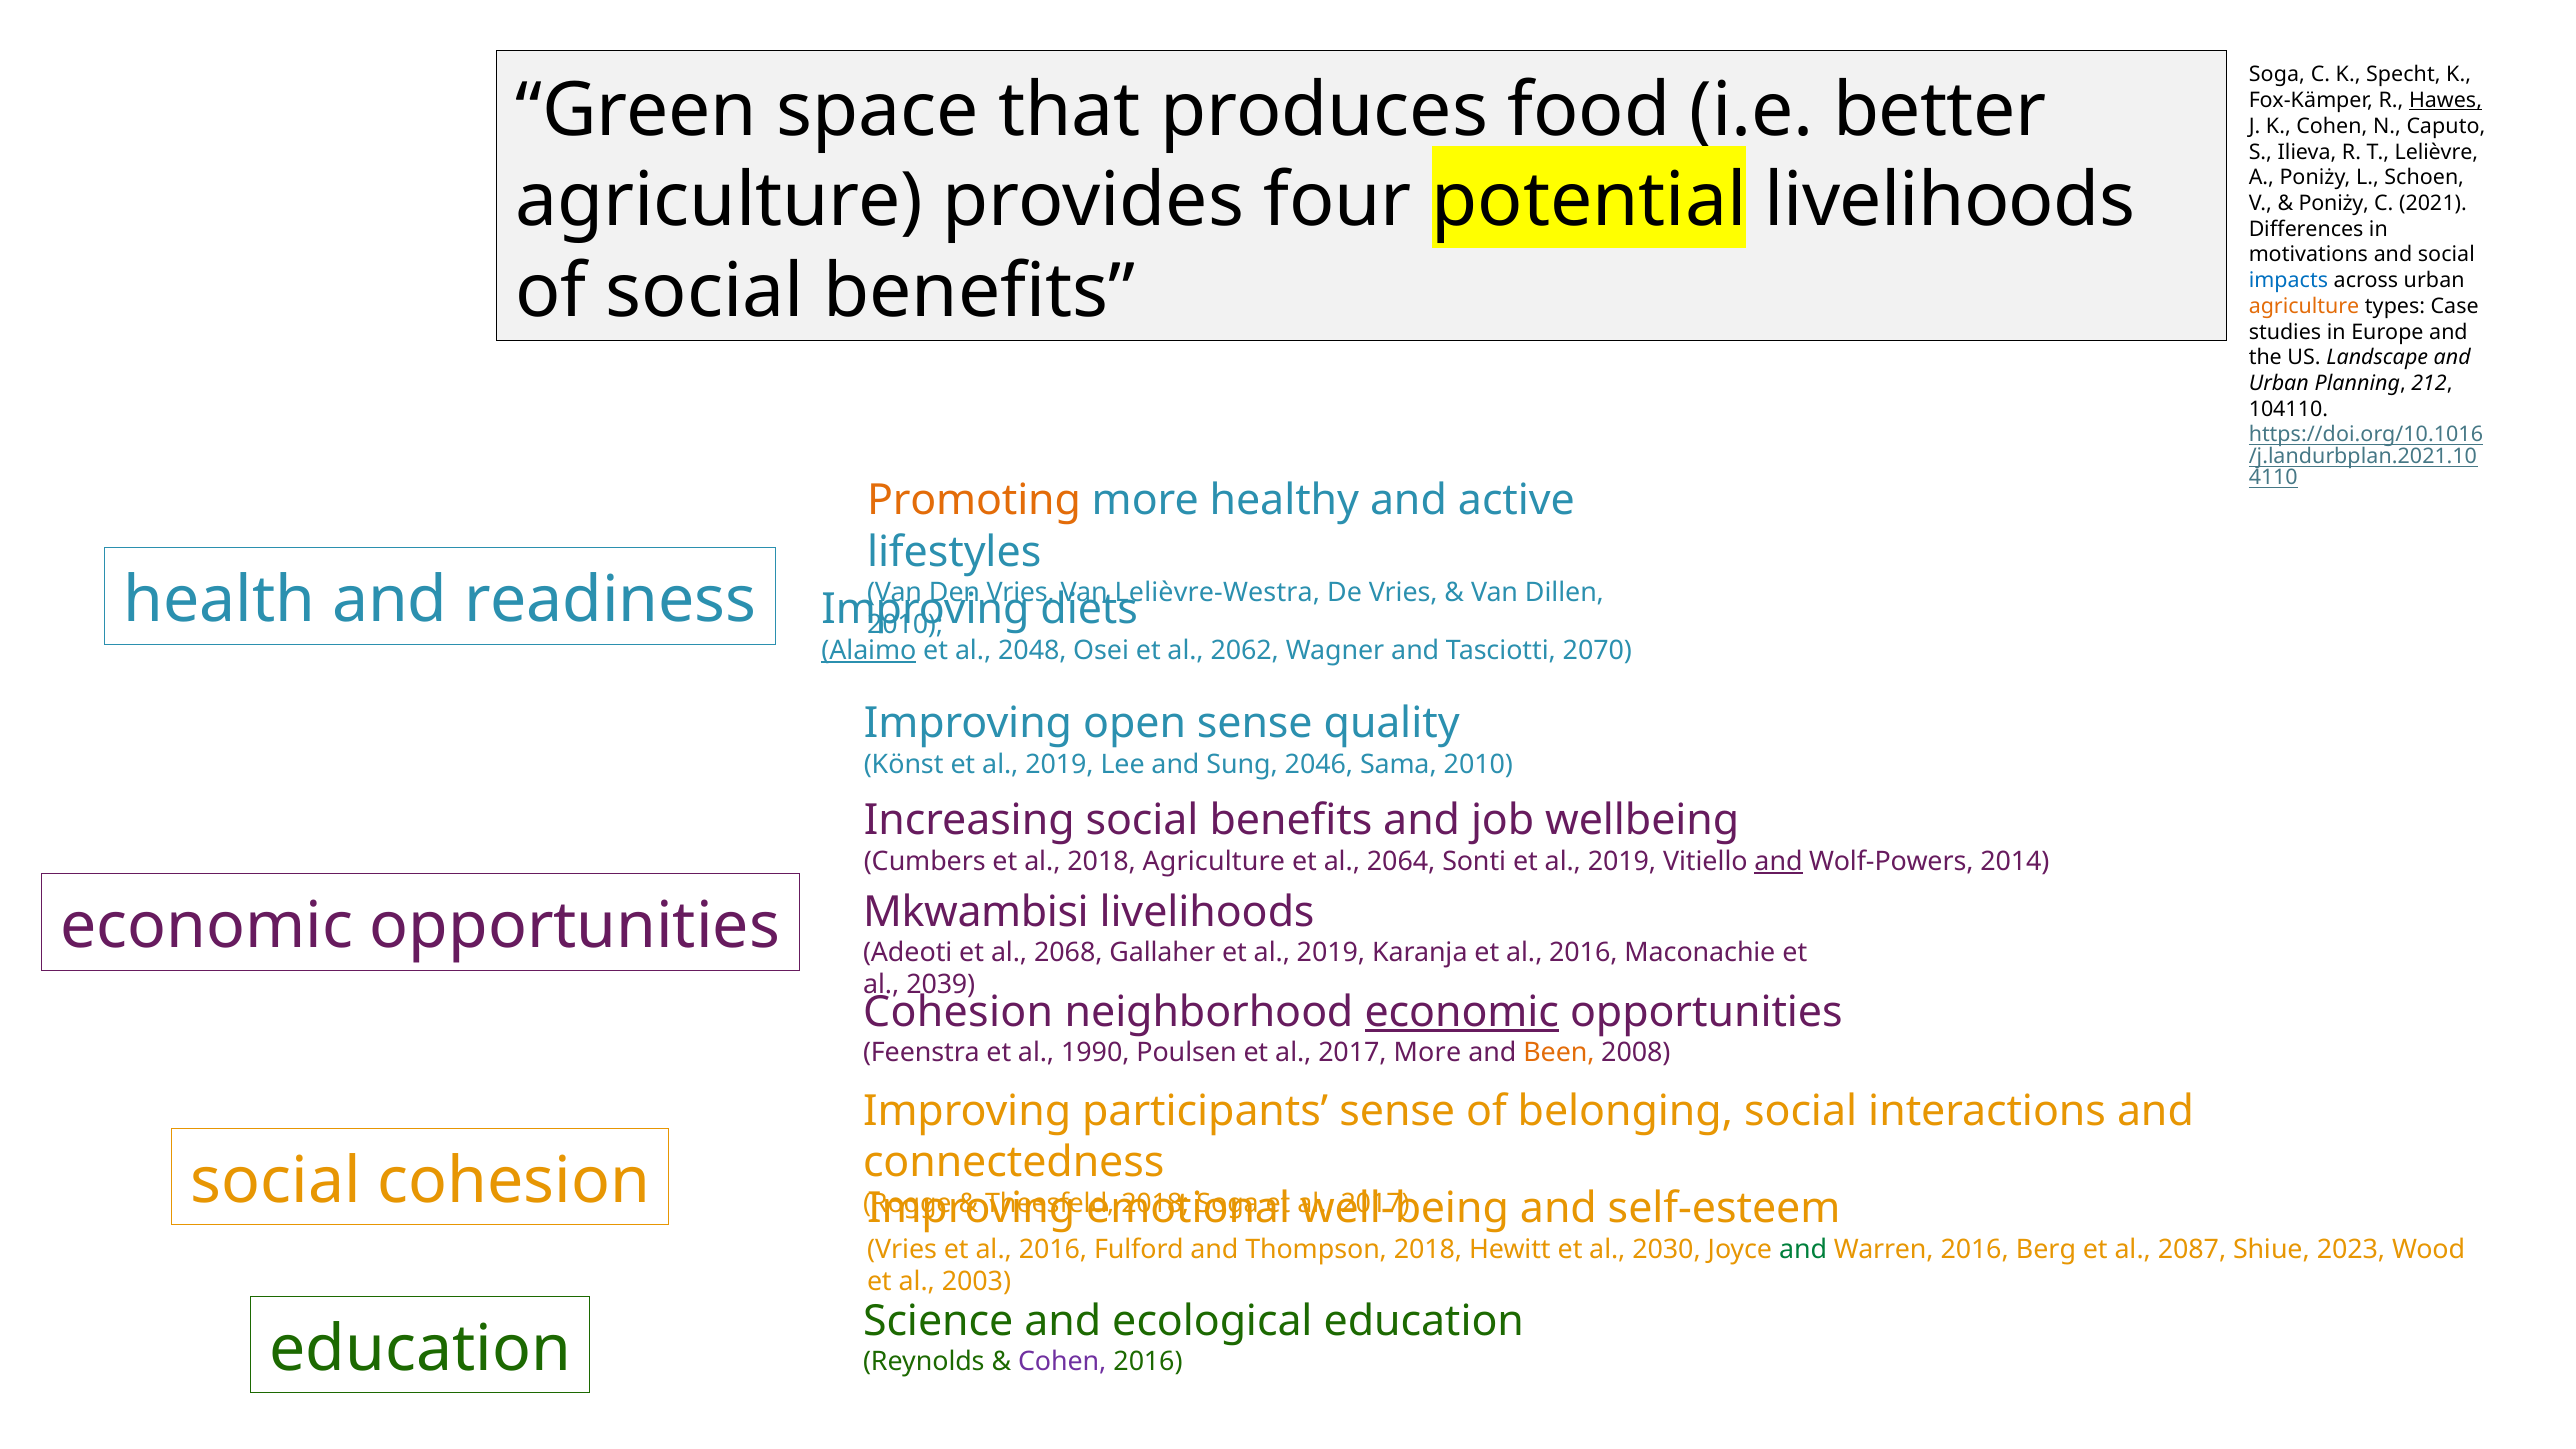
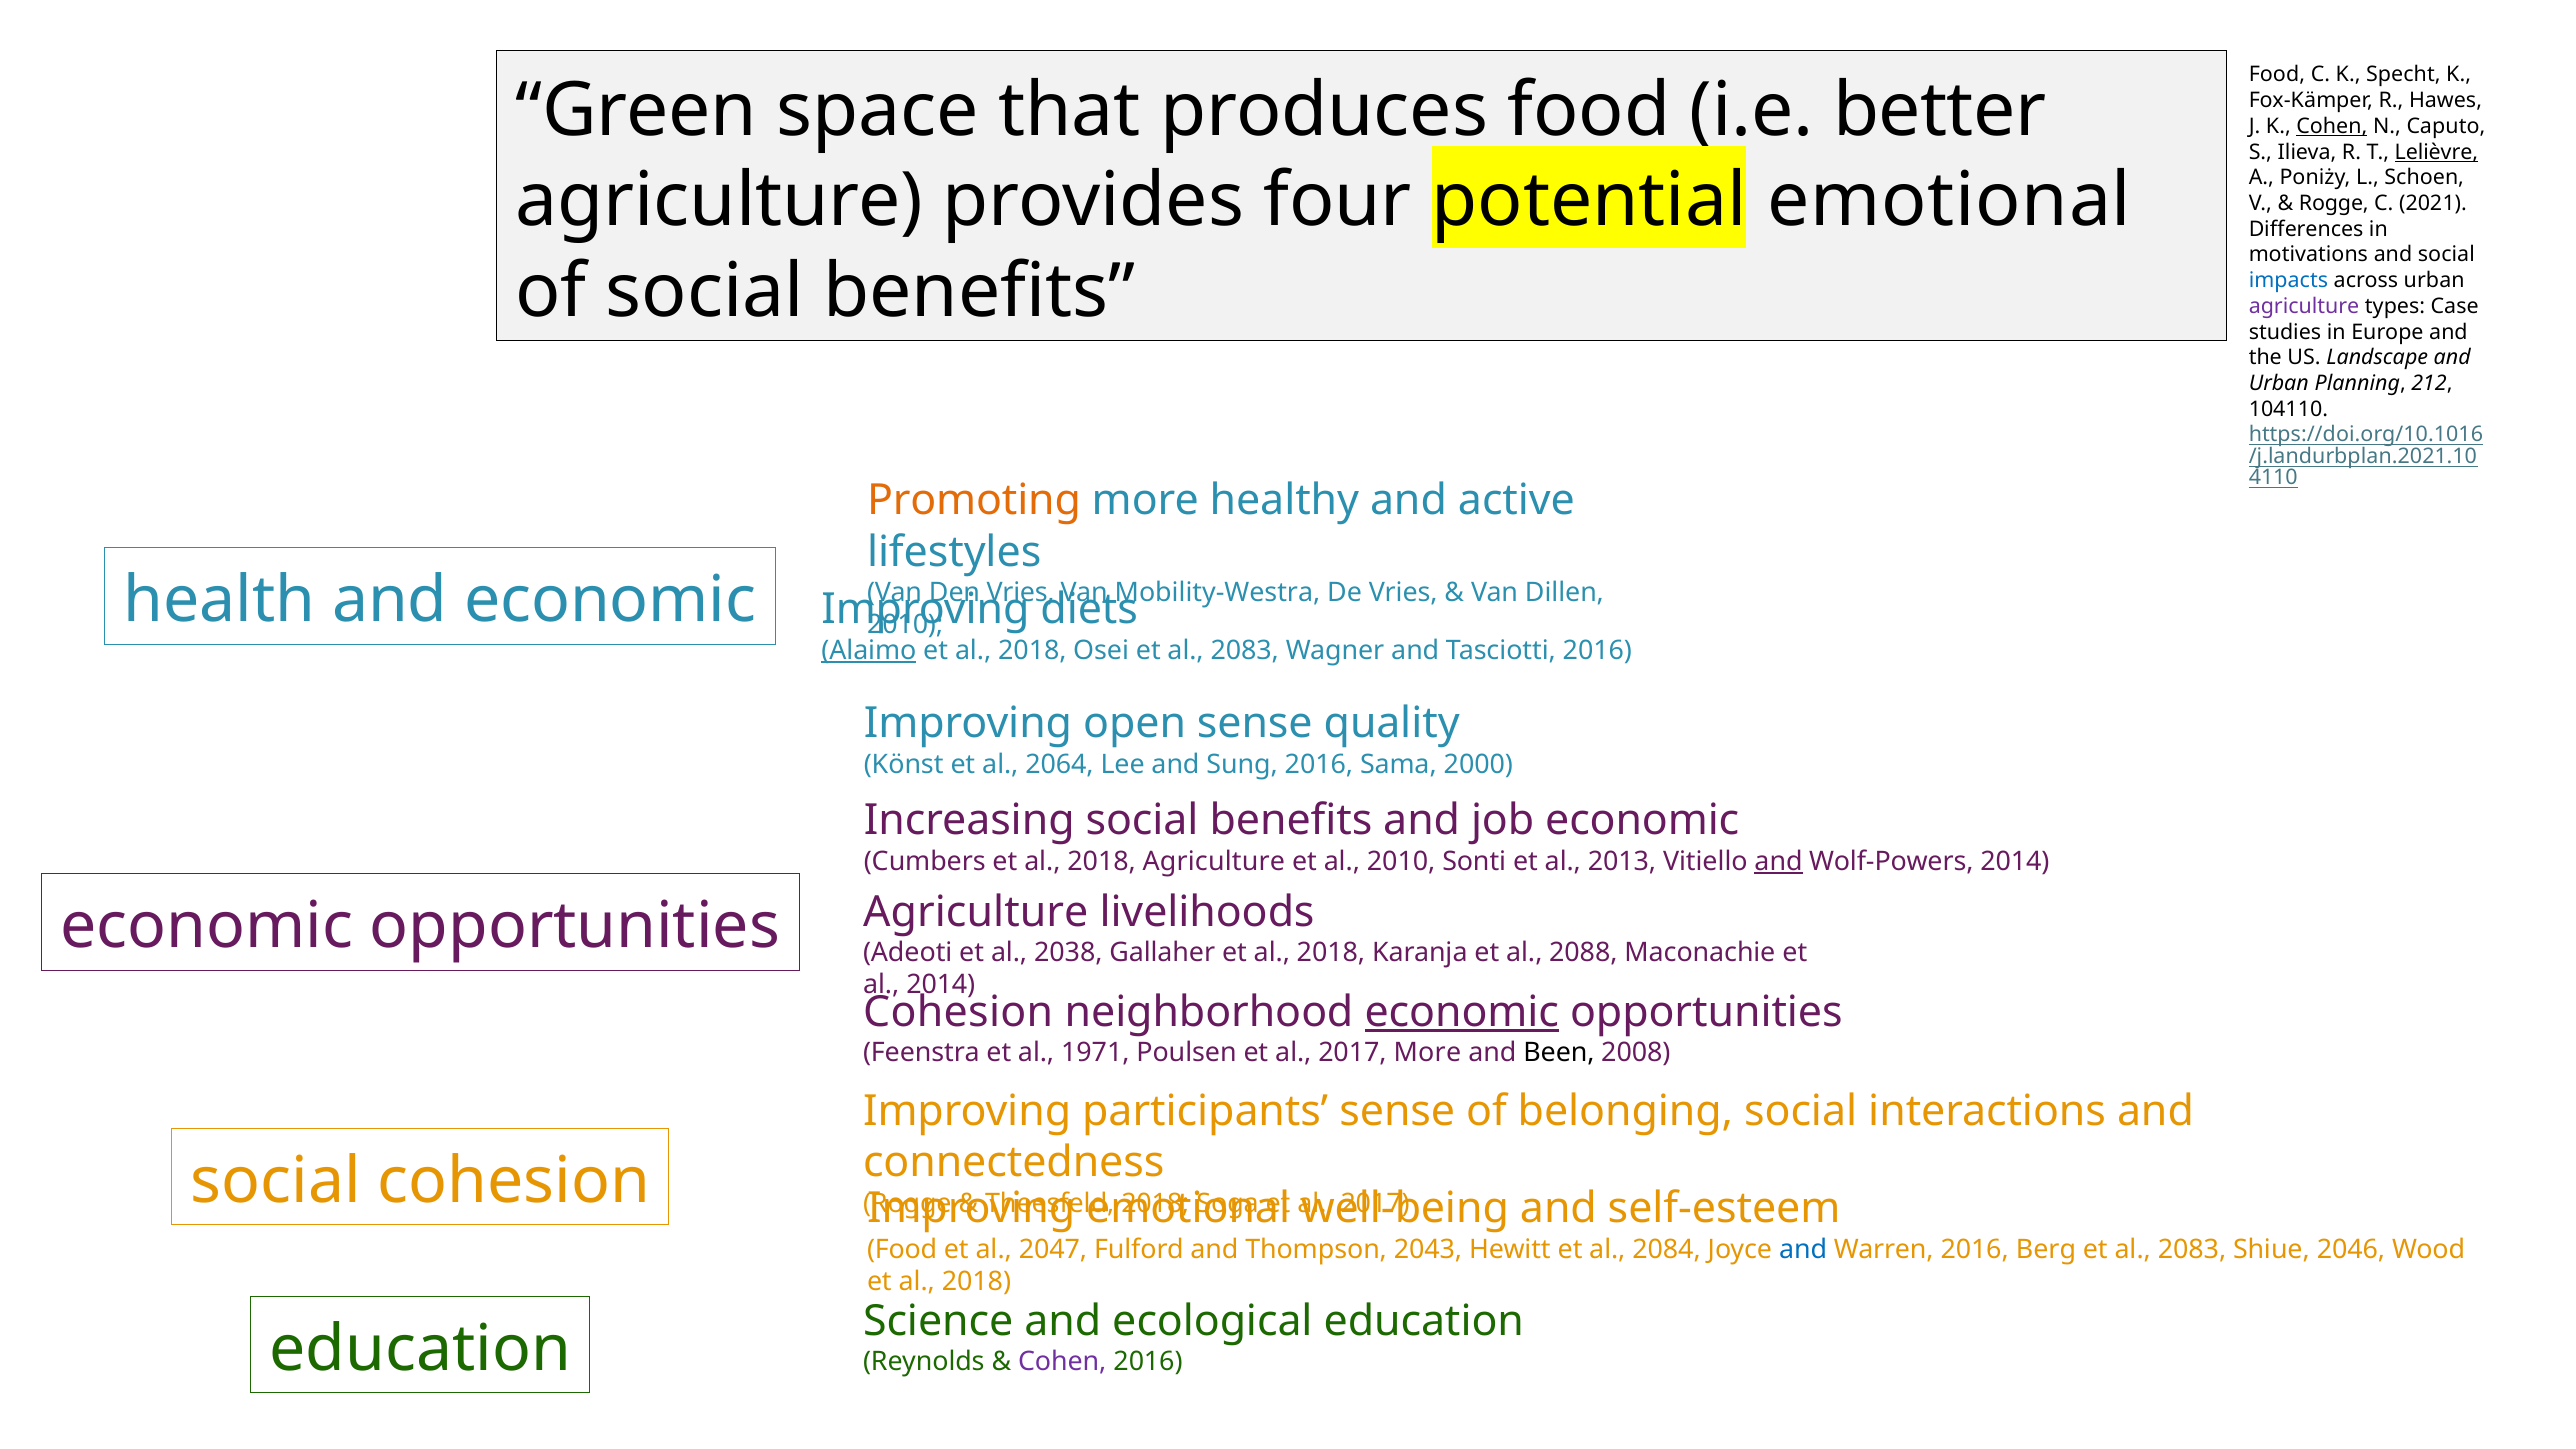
Soga at (2277, 75): Soga -> Food
Hawes underline: present -> none
Cohen at (2332, 126) underline: none -> present
Lelièvre underline: none -> present
potential livelihoods: livelihoods -> emotional
Poniży at (2334, 203): Poniży -> Rogge
agriculture at (2304, 306) colour: orange -> purple
and readiness: readiness -> economic
Lelièvre-Westra: Lelièvre-Westra -> Mobility-Westra
2048 at (1032, 650): 2048 -> 2018
Osei et al 2062: 2062 -> 2083
Tasciotti 2070: 2070 -> 2016
Könst et al 2019: 2019 -> 2064
Sung 2046: 2046 -> 2016
Sama 2010: 2010 -> 2000
job wellbeing: wellbeing -> economic
al 2064: 2064 -> 2010
Sonti et al 2019: 2019 -> 2013
Mkwambisi at (976, 912): Mkwambisi -> Agriculture
2068: 2068 -> 2038
Gallaher et al 2019: 2019 -> 2018
Karanja et al 2016: 2016 -> 2088
al 2039: 2039 -> 2014
1990: 1990 -> 1971
Been colour: orange -> black
Vries at (902, 1249): Vries -> Food
2016 at (1053, 1249): 2016 -> 2047
Thompson 2018: 2018 -> 2043
2030: 2030 -> 2084
and at (1803, 1249) colour: green -> blue
2087 at (2192, 1249): 2087 -> 2083
2023: 2023 -> 2046
2003 at (976, 1282): 2003 -> 2018
